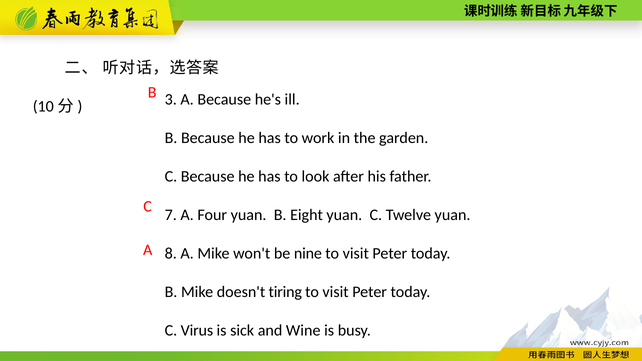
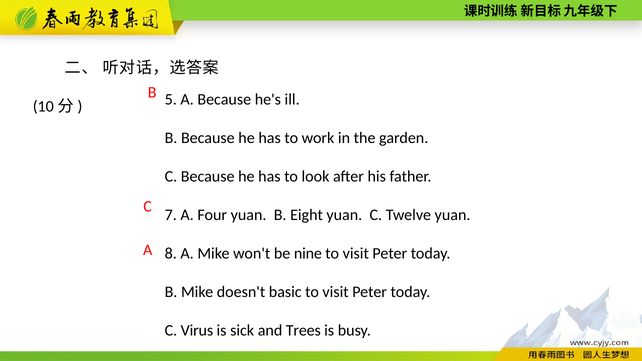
3: 3 -> 5
tiring: tiring -> basic
Wine: Wine -> Trees
